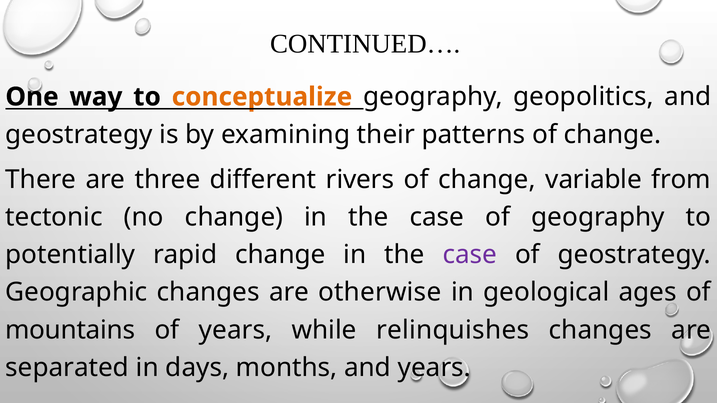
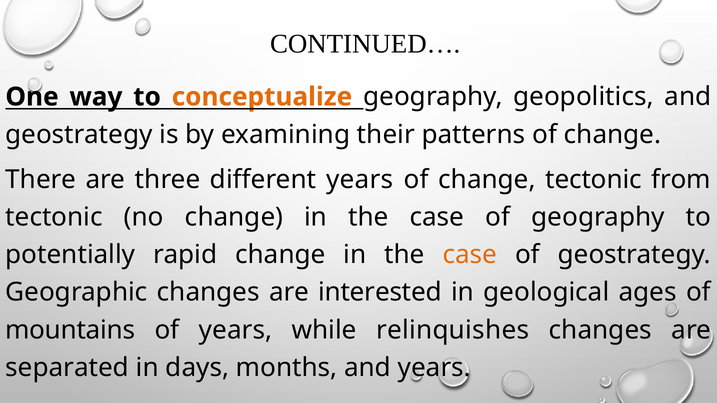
different rivers: rivers -> years
change variable: variable -> tectonic
case at (470, 255) colour: purple -> orange
otherwise: otherwise -> interested
